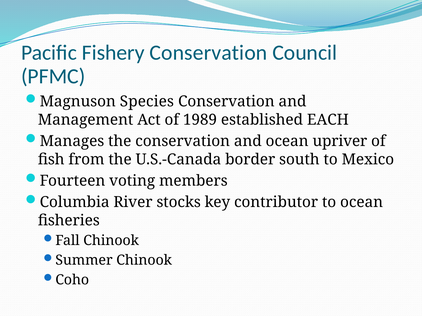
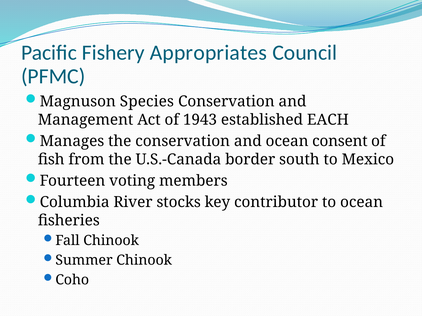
Fishery Conservation: Conservation -> Appropriates
1989: 1989 -> 1943
upriver: upriver -> consent
